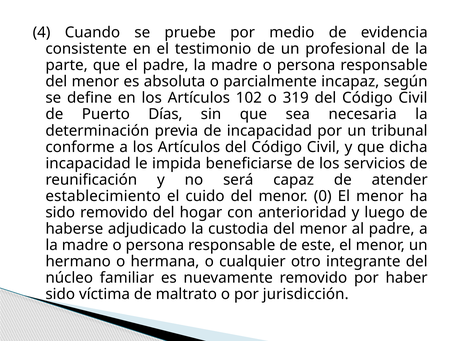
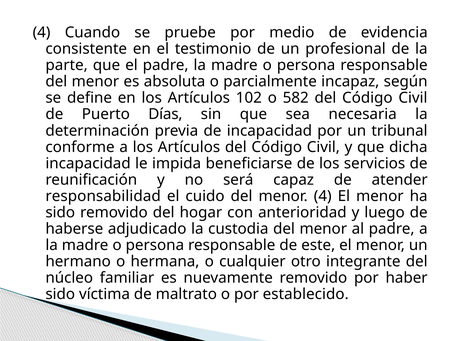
319: 319 -> 582
establecimiento: establecimiento -> responsabilidad
menor 0: 0 -> 4
jurisdicción: jurisdicción -> establecido
